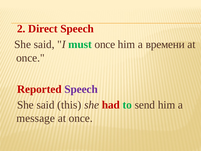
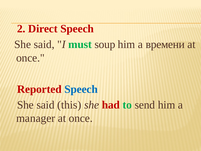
must once: once -> soup
Speech at (81, 89) colour: purple -> blue
message: message -> manager
